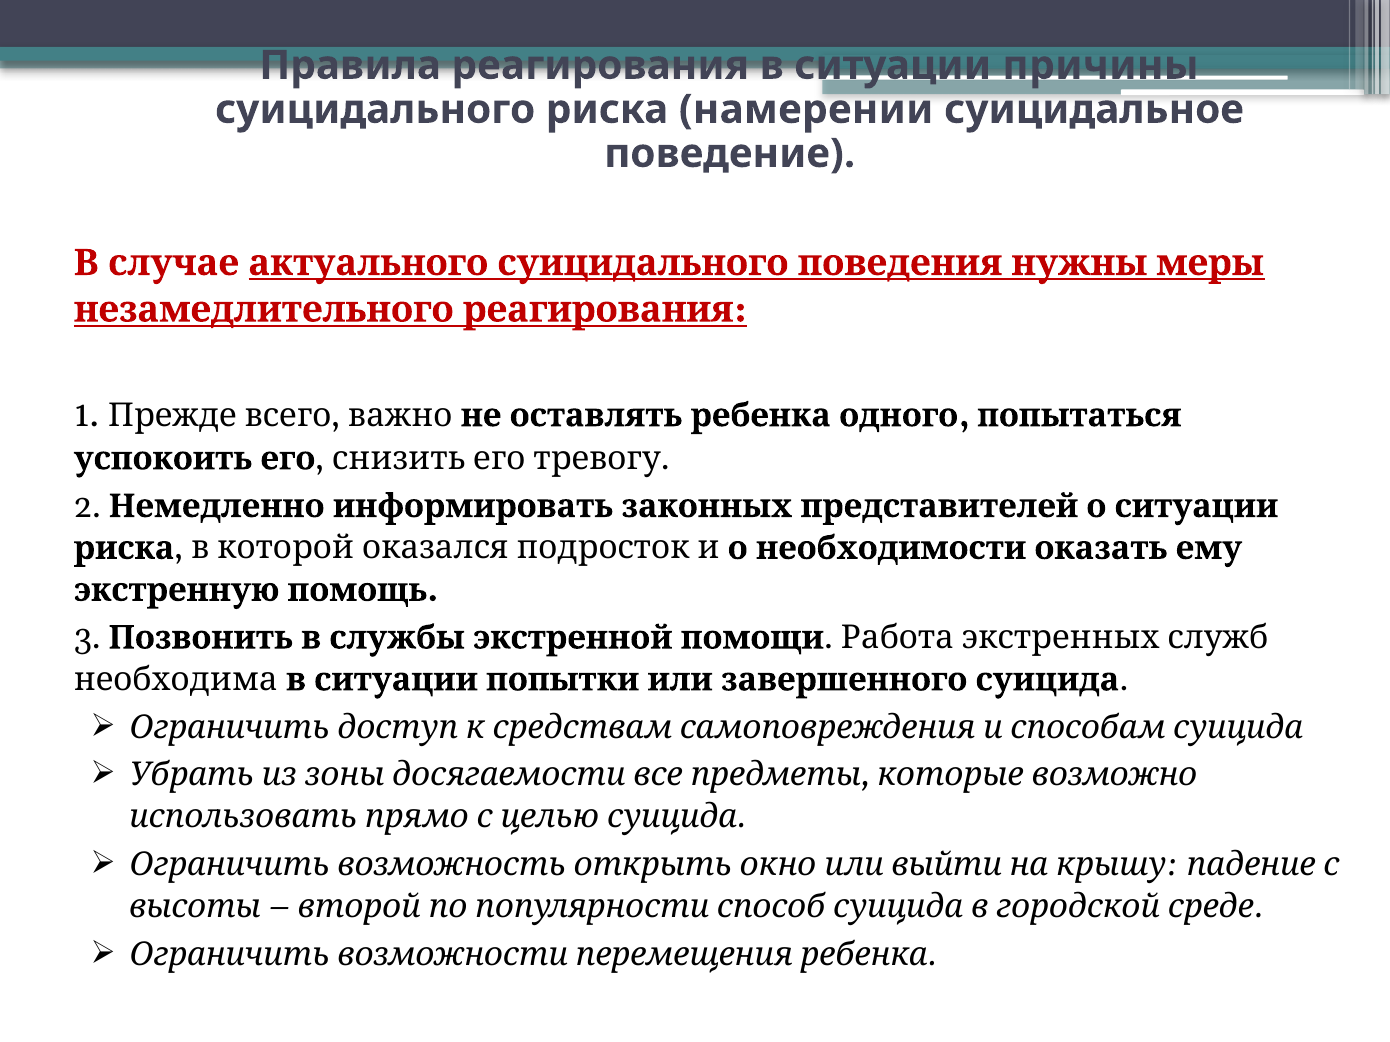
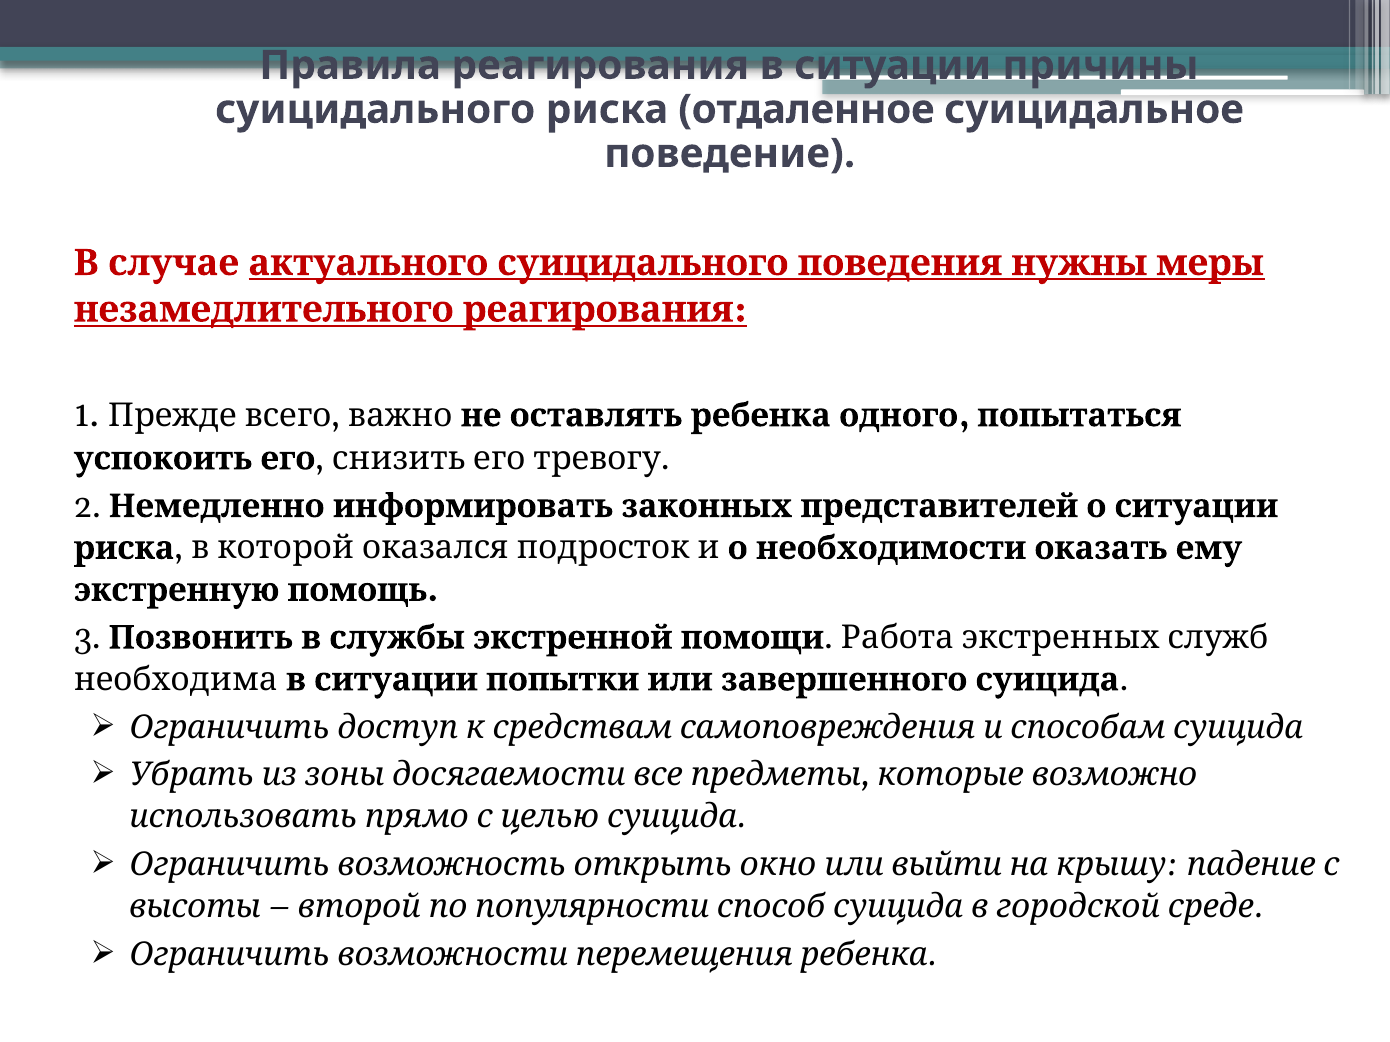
намерении: намерении -> отдаленное
